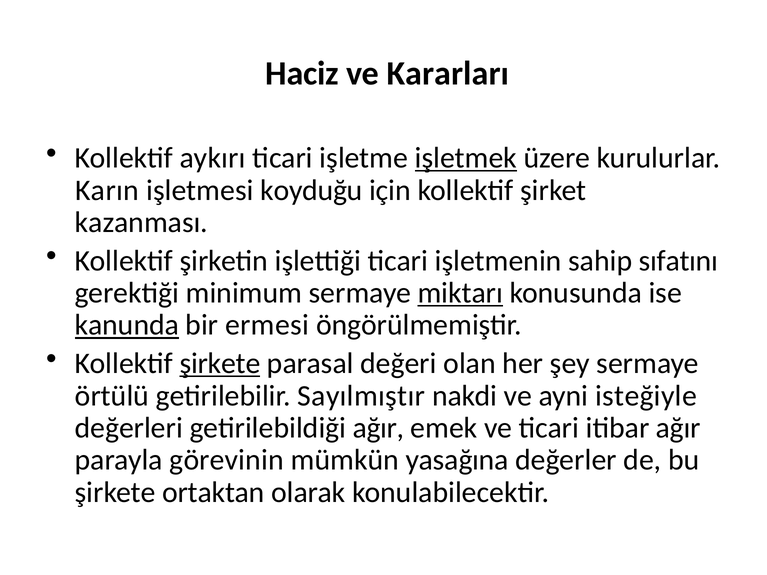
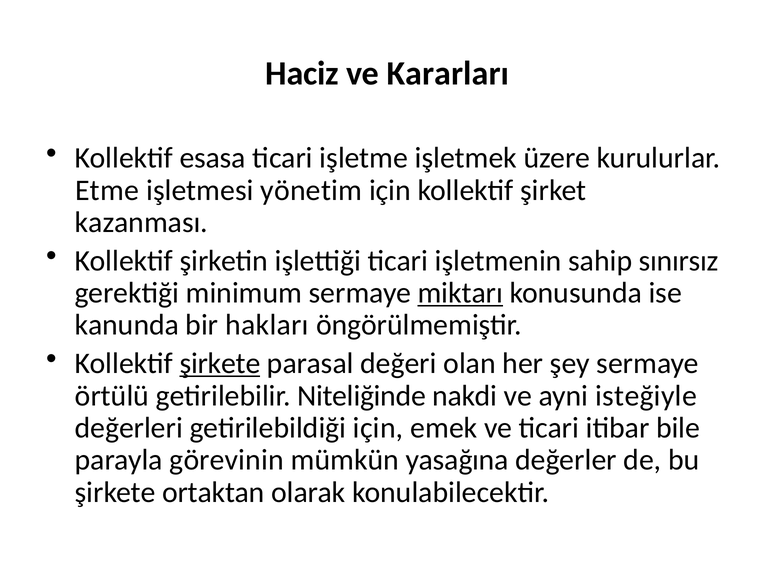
aykırı: aykırı -> esasa
işletmek underline: present -> none
Karın: Karın -> Etme
koyduğu: koyduğu -> yönetim
sıfatını: sıfatını -> sınırsız
kanunda underline: present -> none
ermesi: ermesi -> hakları
Sayılmıştır: Sayılmıştır -> Niteliğinde
getirilebildiği ağır: ağır -> için
itibar ağır: ağır -> bile
